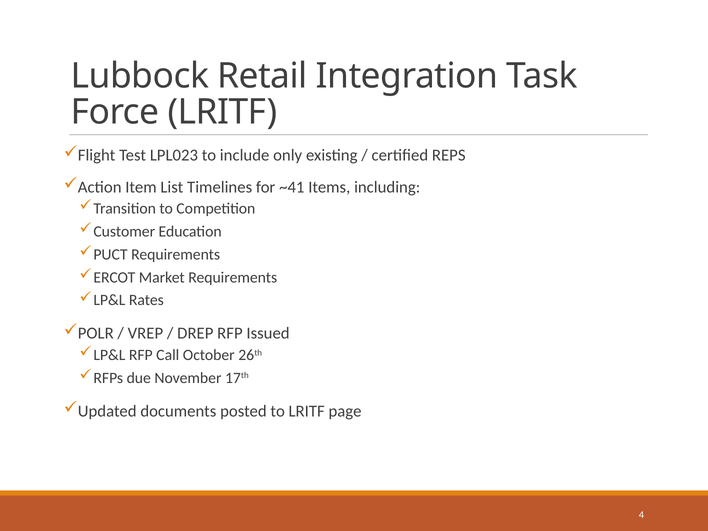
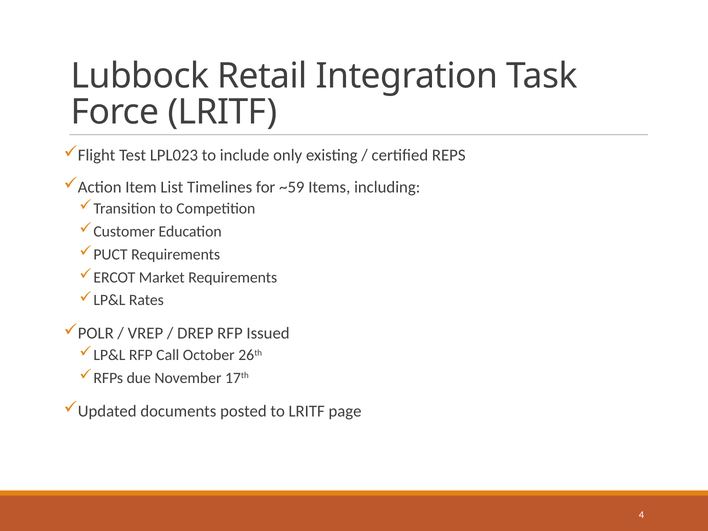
~41: ~41 -> ~59
